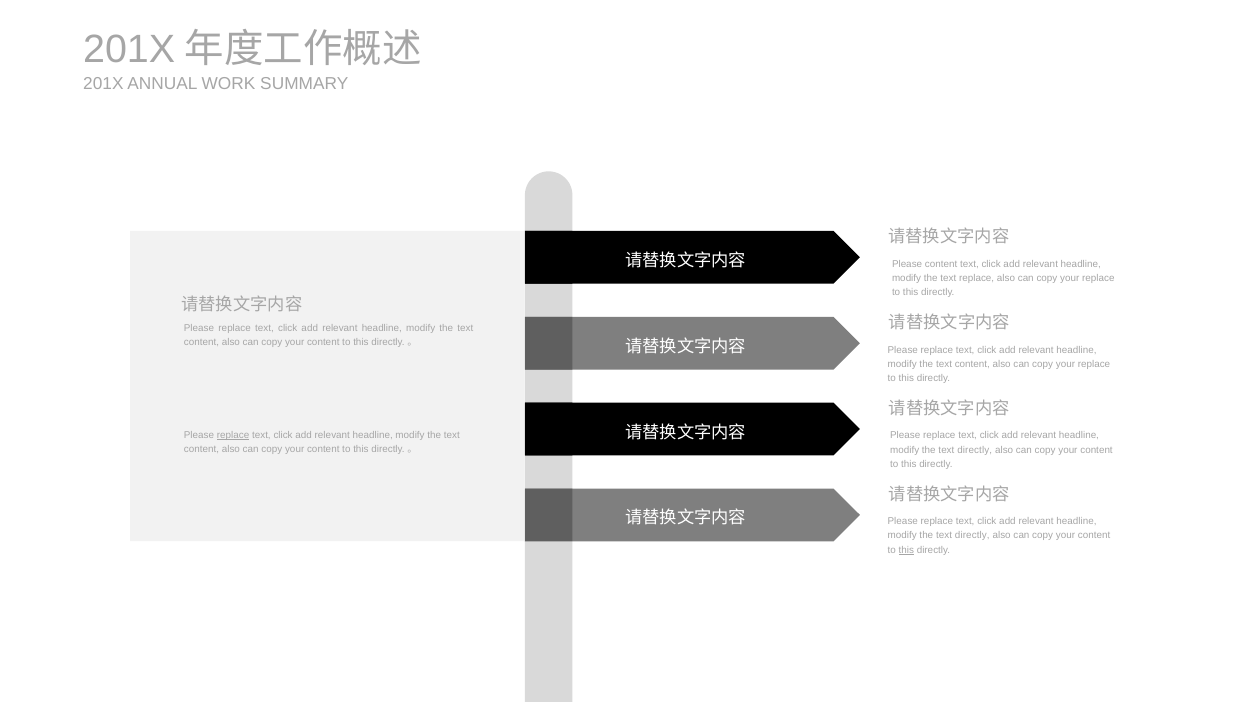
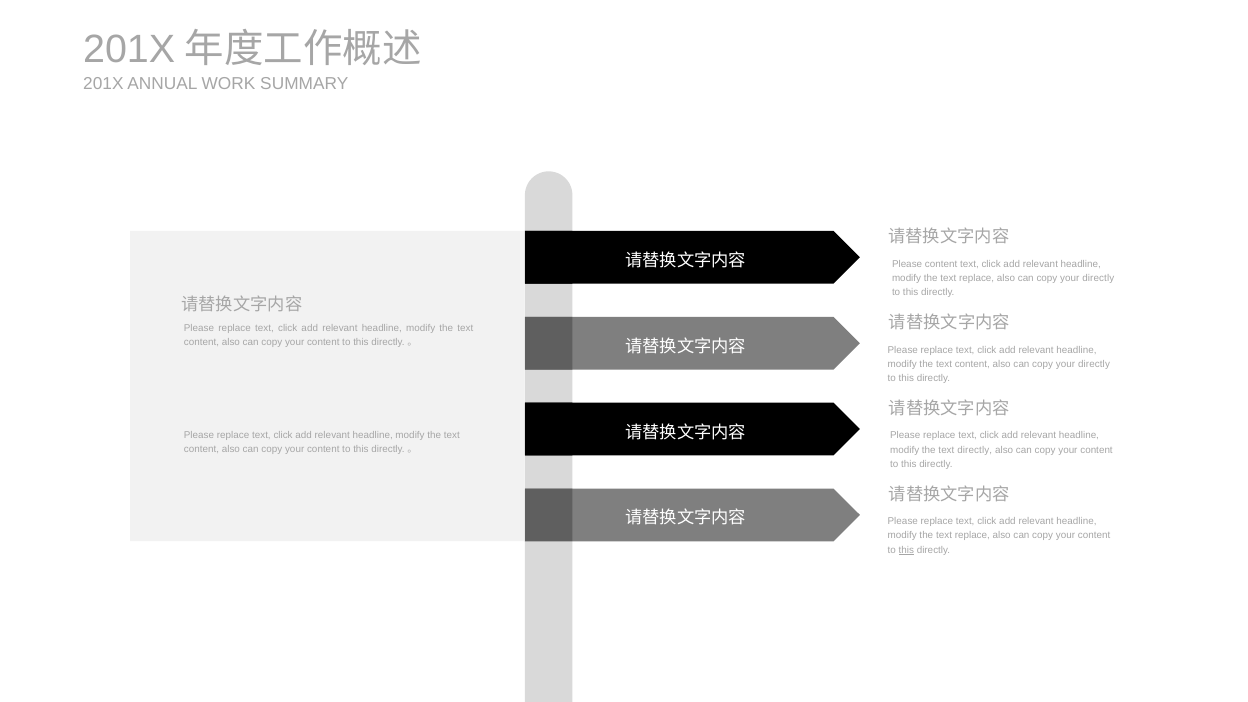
replace at (1098, 278): replace -> directly
replace at (1094, 364): replace -> directly
replace at (233, 435) underline: present -> none
directly at (972, 536): directly -> replace
